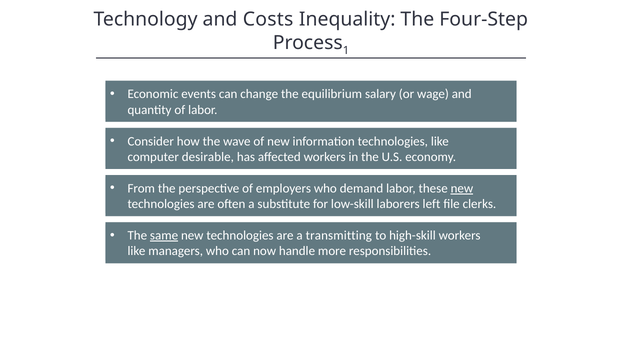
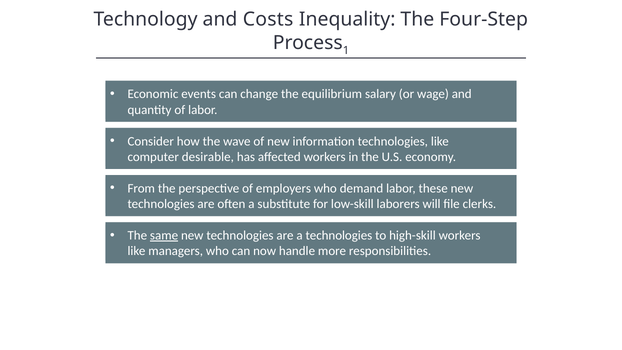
new at (462, 188) underline: present -> none
left: left -> will
a transmitting: transmitting -> technologies
